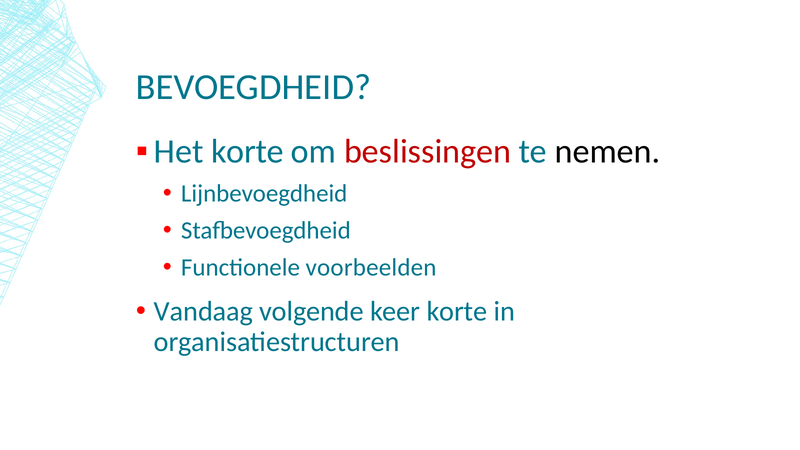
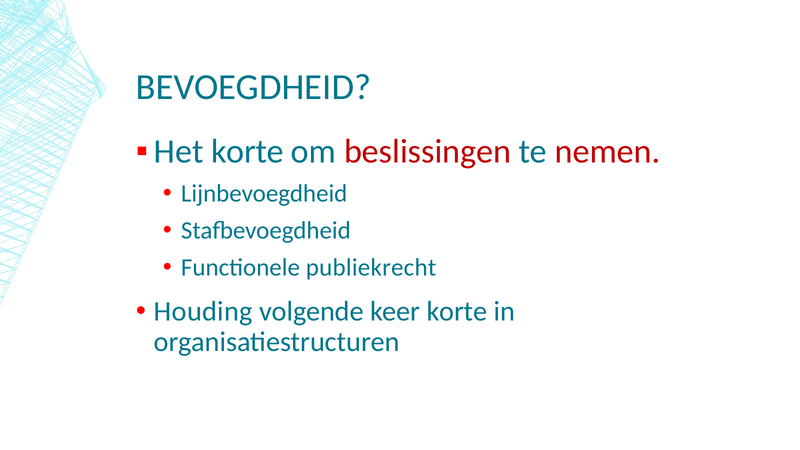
nemen colour: black -> red
voorbeelden: voorbeelden -> publiekrecht
Vandaag: Vandaag -> Houding
